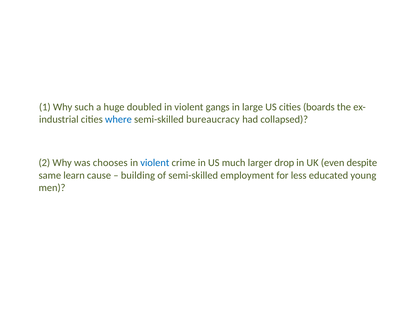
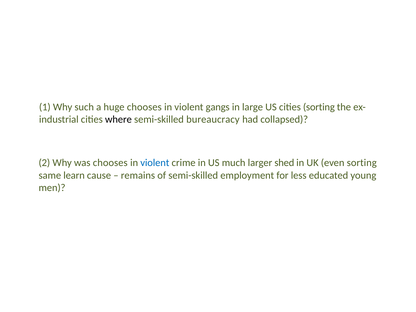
huge doubled: doubled -> chooses
cities boards: boards -> sorting
where colour: blue -> black
drop: drop -> shed
even despite: despite -> sorting
building: building -> remains
